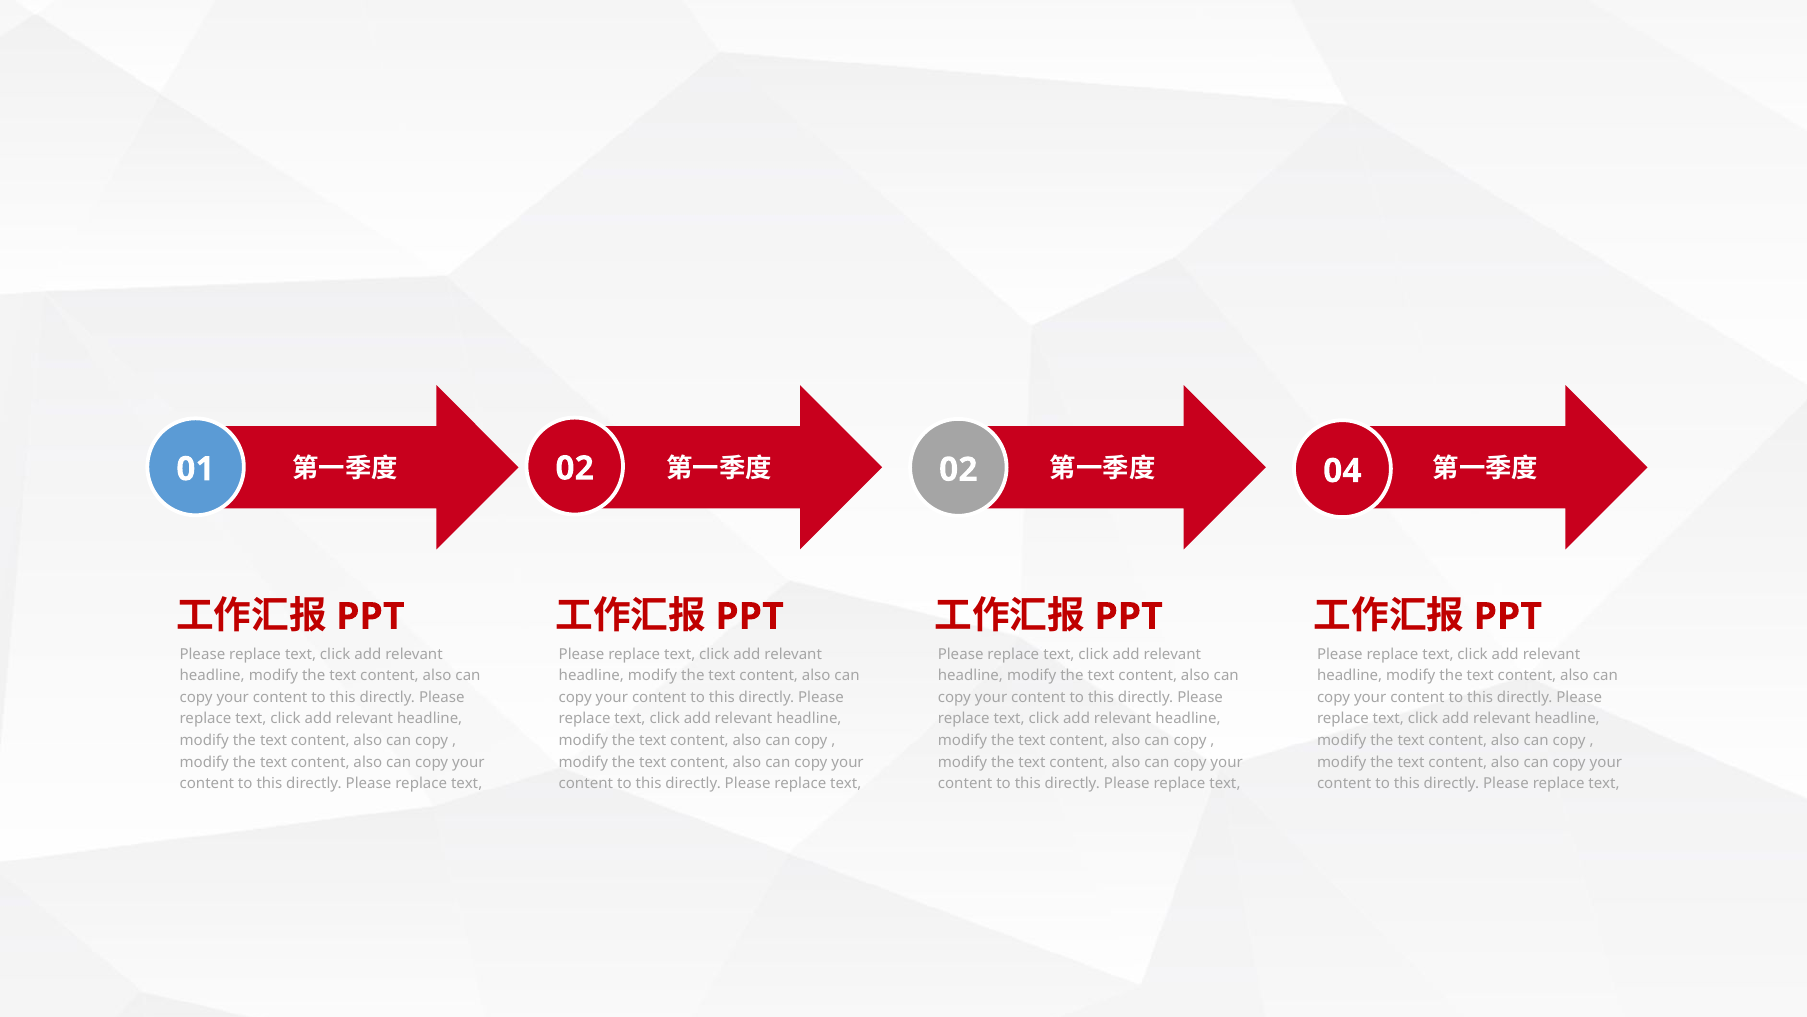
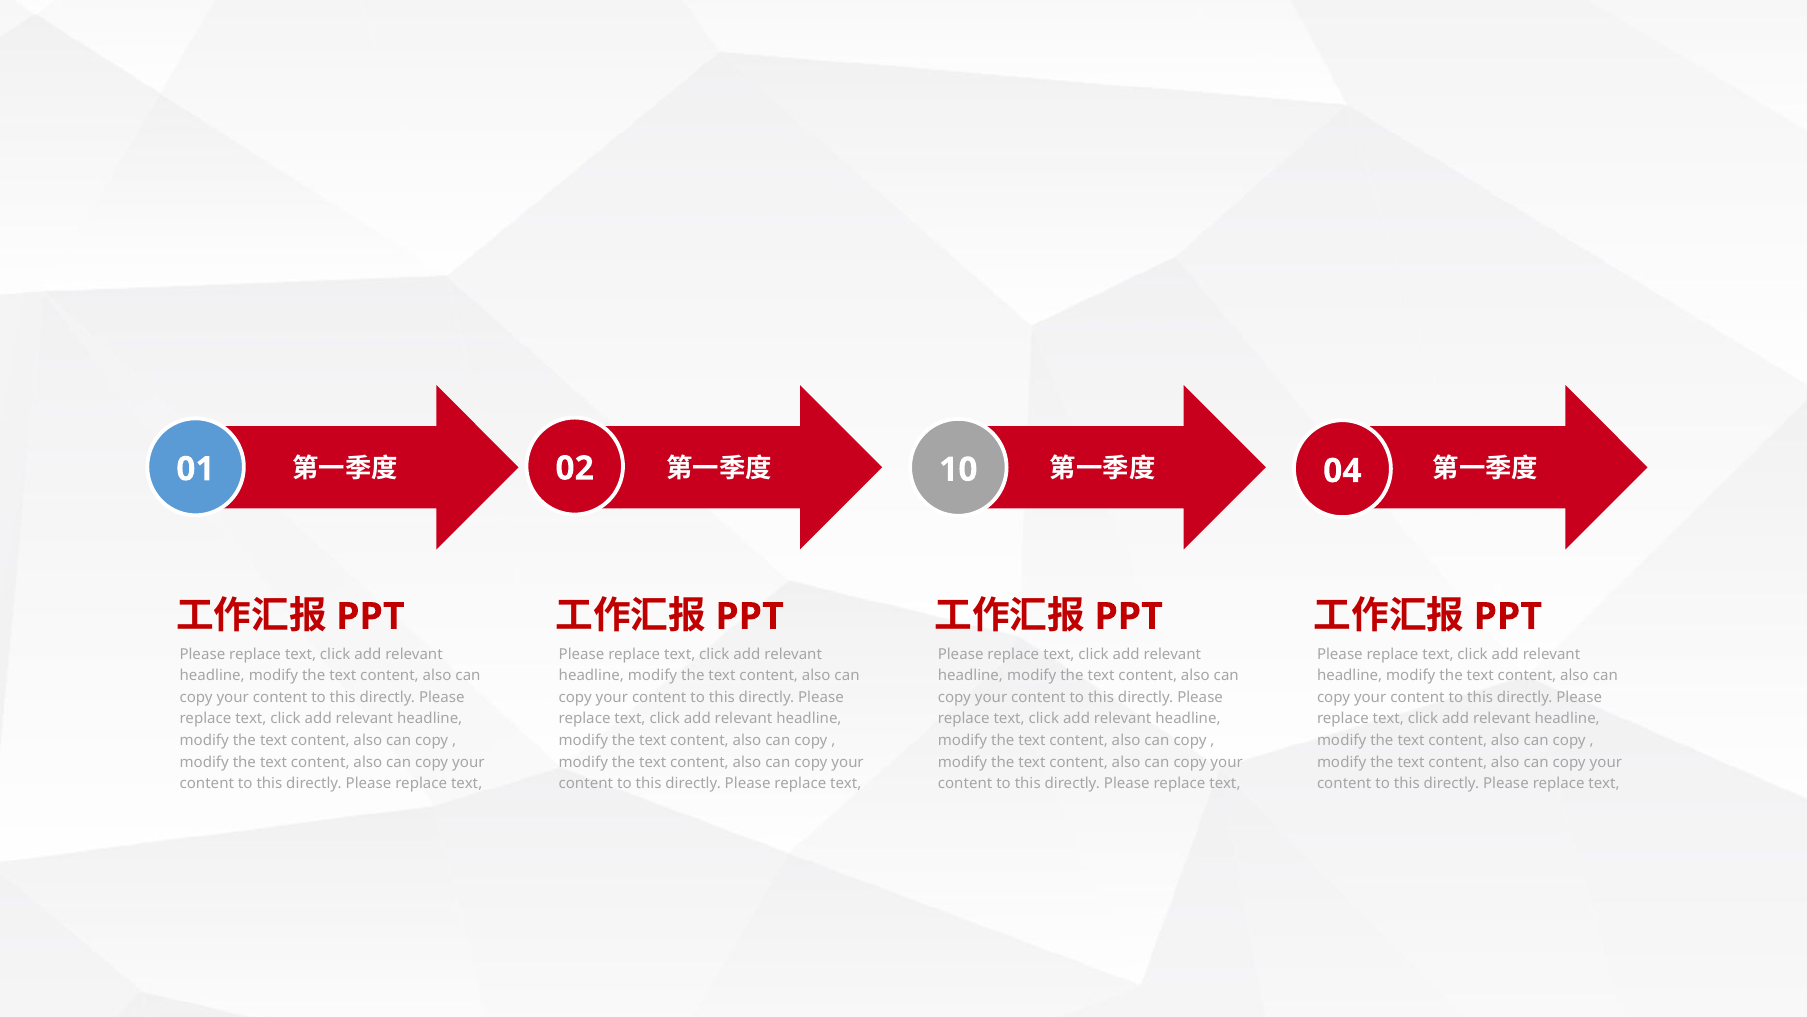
02 02: 02 -> 10
